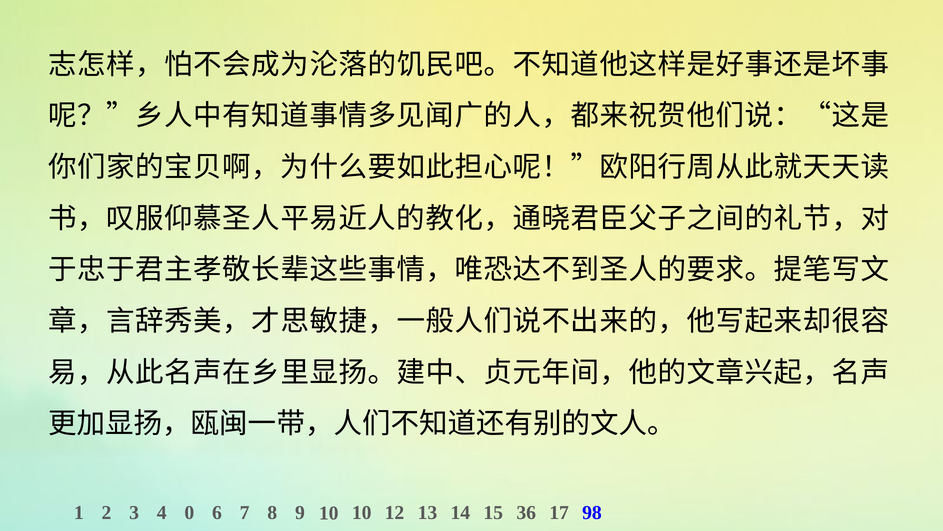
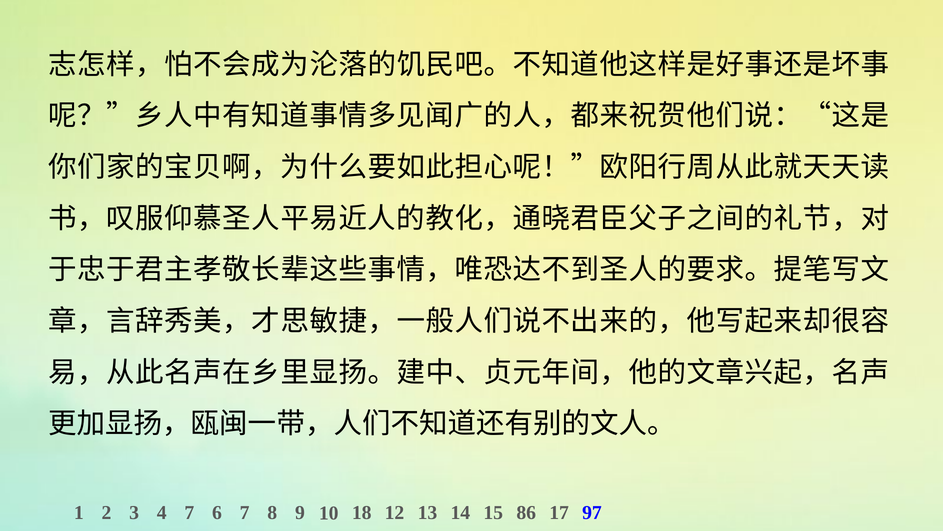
4 0: 0 -> 7
10 10: 10 -> 18
36: 36 -> 86
98: 98 -> 97
